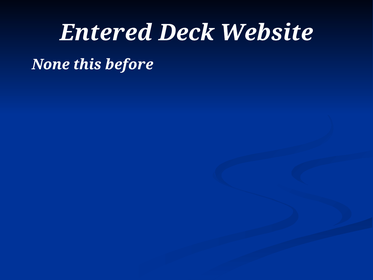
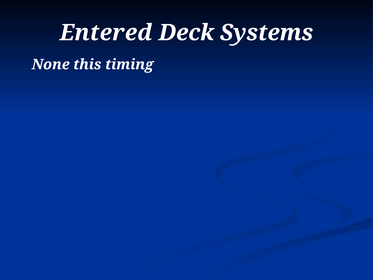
Website: Website -> Systems
before: before -> timing
